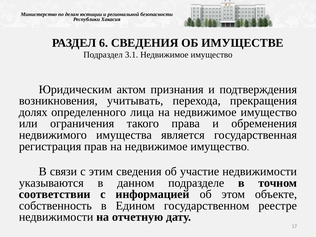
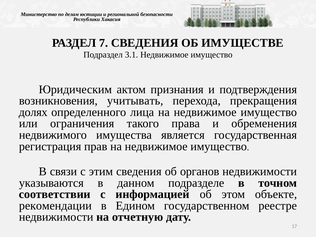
6: 6 -> 7
участие: участие -> органов
собственность: собственность -> рекомендации
